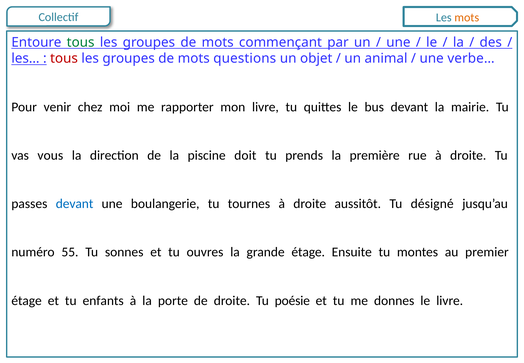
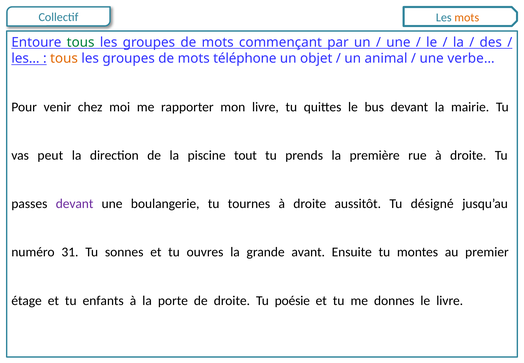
tous at (64, 58) colour: red -> orange
questions: questions -> téléphone
vous: vous -> peut
doit: doit -> tout
devant at (75, 204) colour: blue -> purple
55: 55 -> 31
grande étage: étage -> avant
